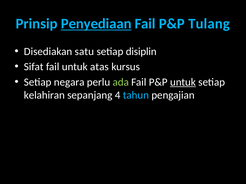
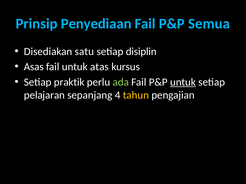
Penyediaan underline: present -> none
Tulang: Tulang -> Semua
Sifat: Sifat -> Asas
negara: negara -> praktik
kelahiran: kelahiran -> pelajaran
tahun colour: light blue -> yellow
